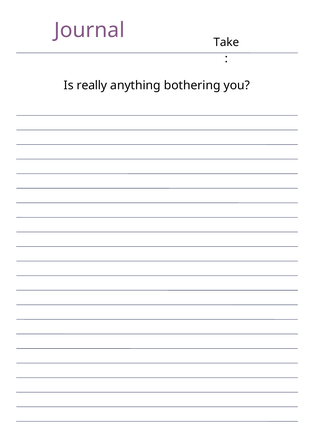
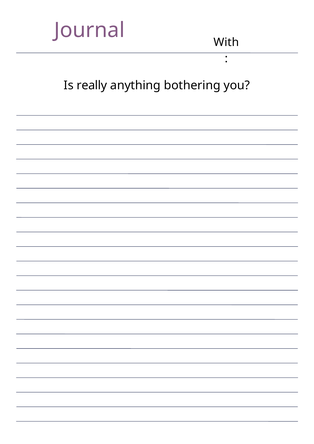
Take: Take -> With
